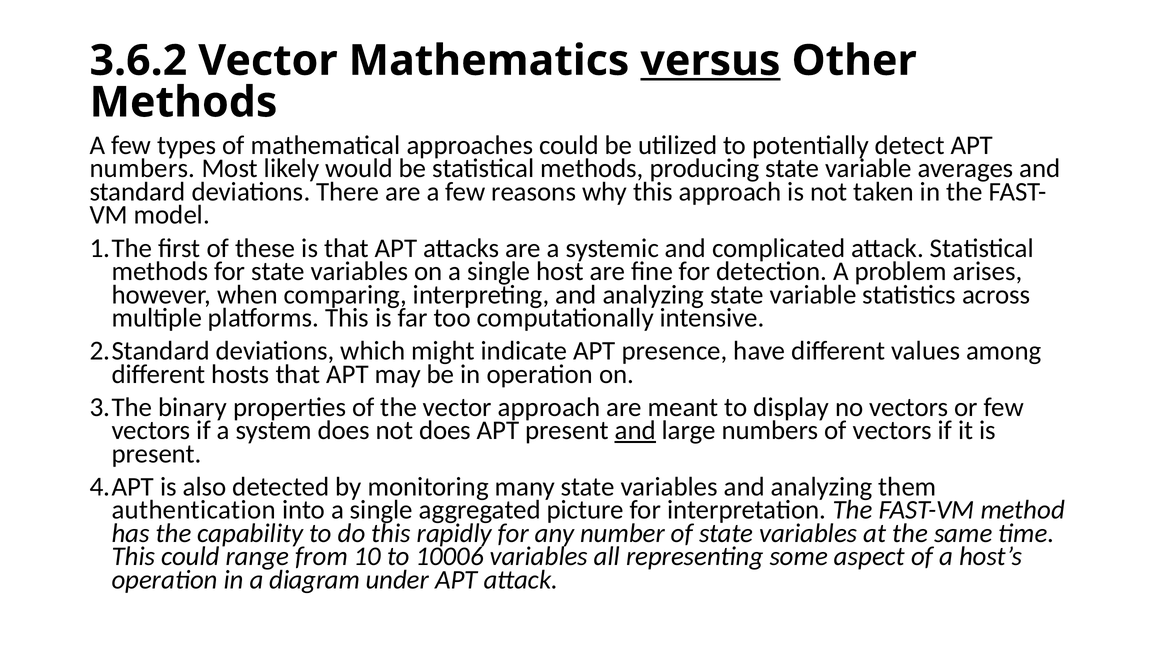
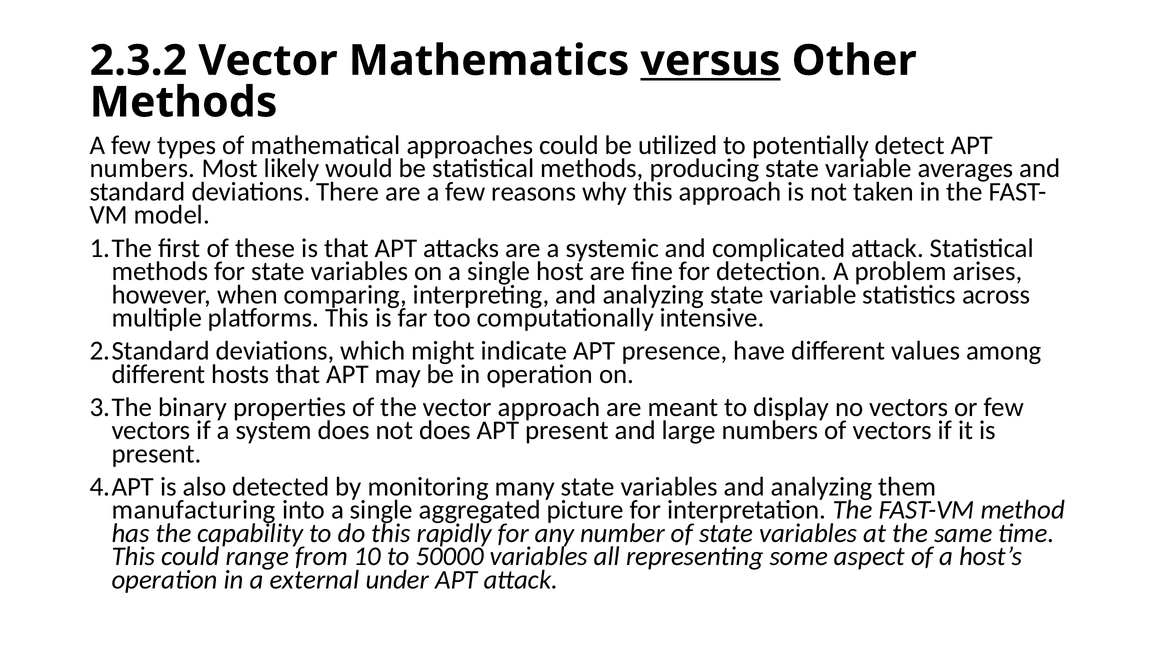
3.6.2: 3.6.2 -> 2.3.2
and at (635, 430) underline: present -> none
authentication: authentication -> manufacturing
10006: 10006 -> 50000
diagram: diagram -> external
